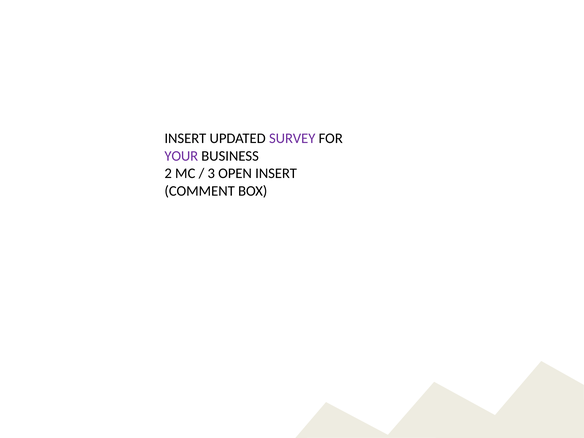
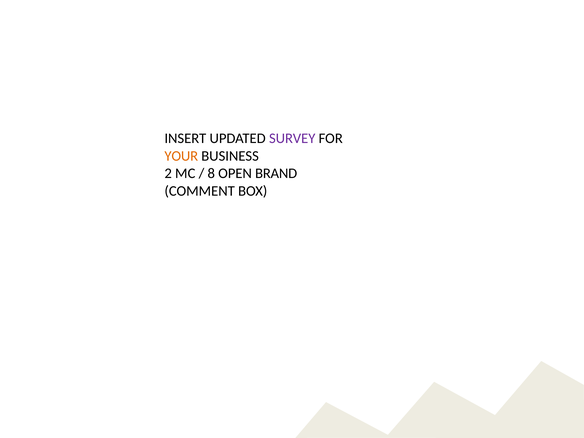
YOUR colour: purple -> orange
3: 3 -> 8
OPEN INSERT: INSERT -> BRAND
